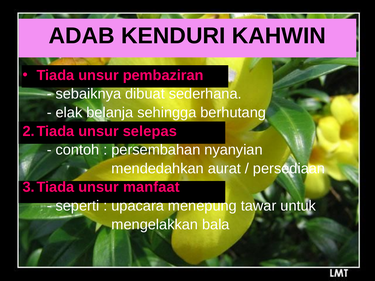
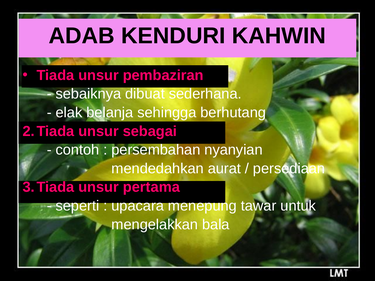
selepas: selepas -> sebagai
manfaat: manfaat -> pertama
